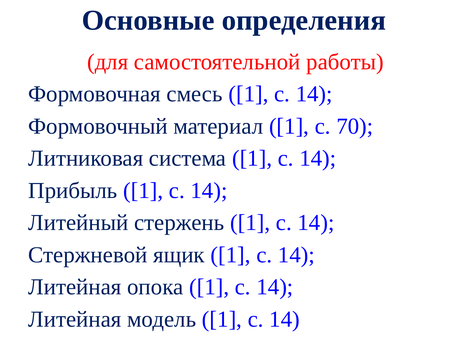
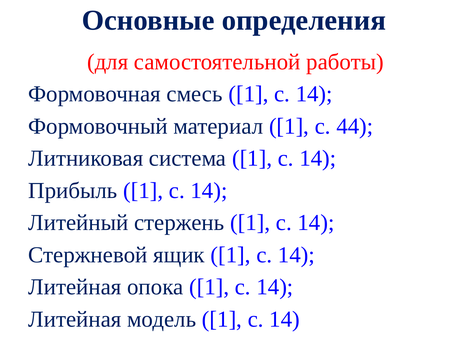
70: 70 -> 44
